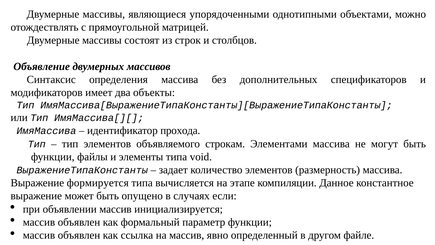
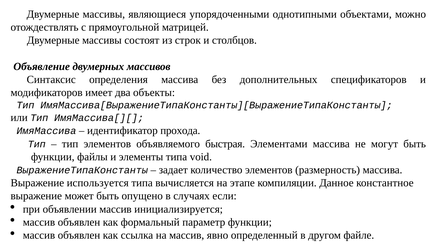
строкам: строкам -> быстрая
формируется: формируется -> используется
